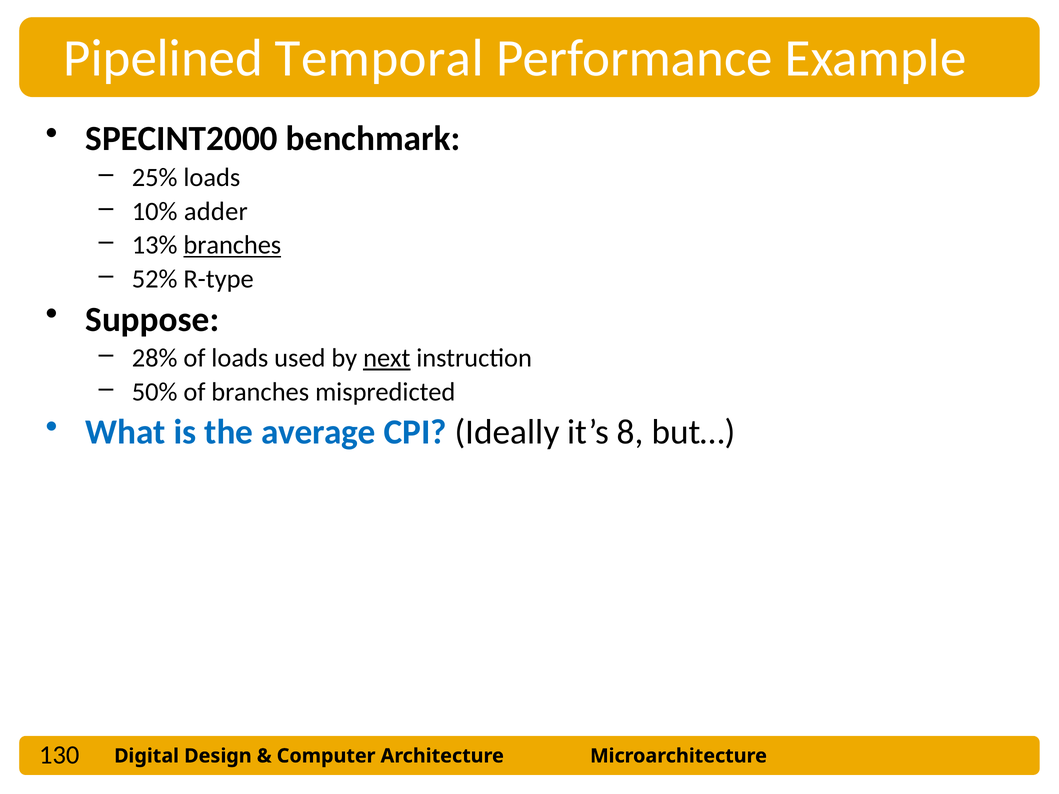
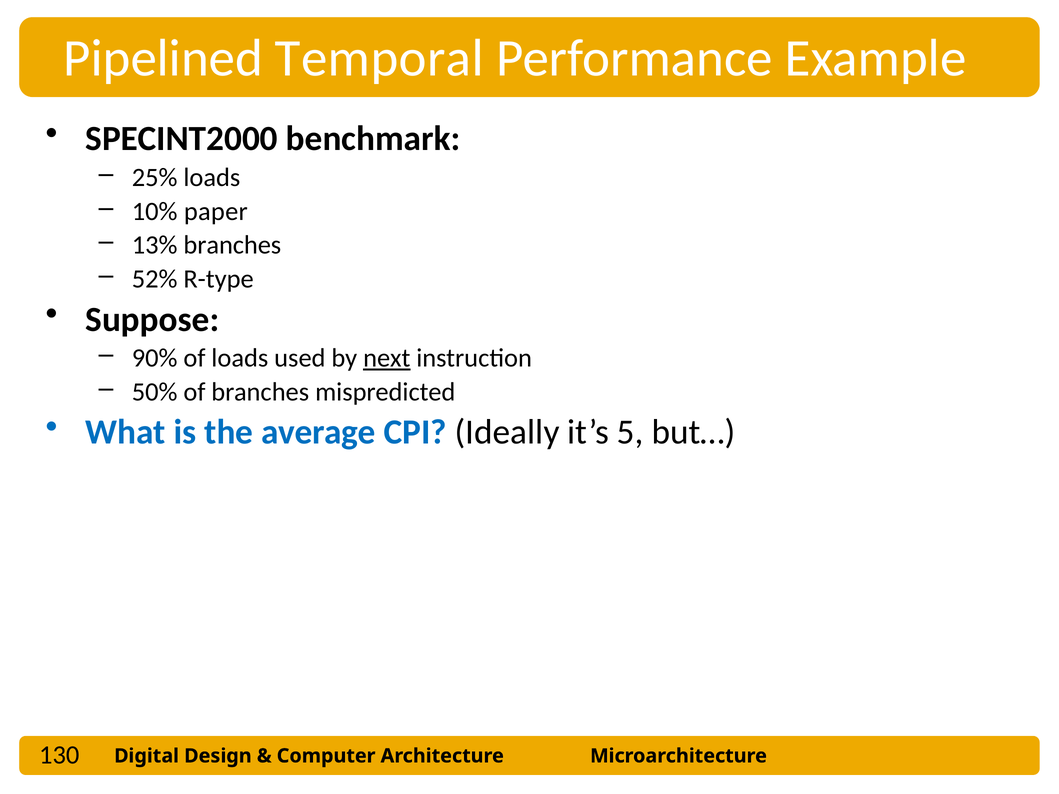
adder: adder -> paper
branches at (232, 245) underline: present -> none
28%: 28% -> 90%
8: 8 -> 5
